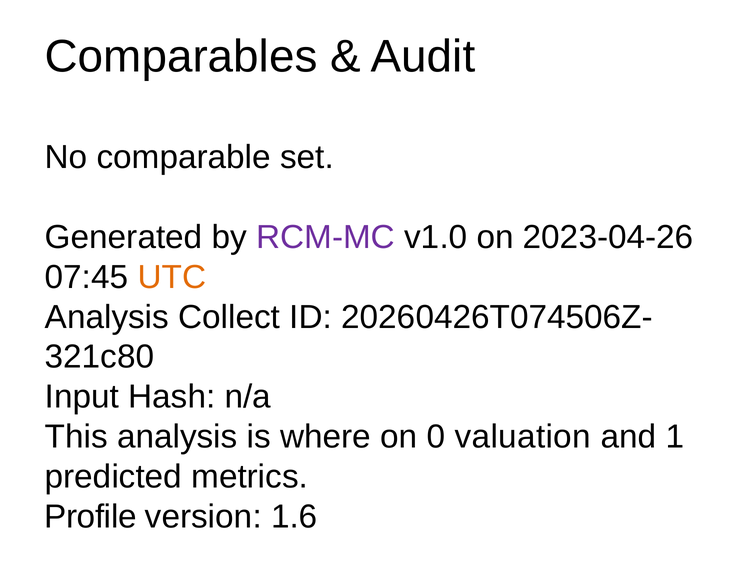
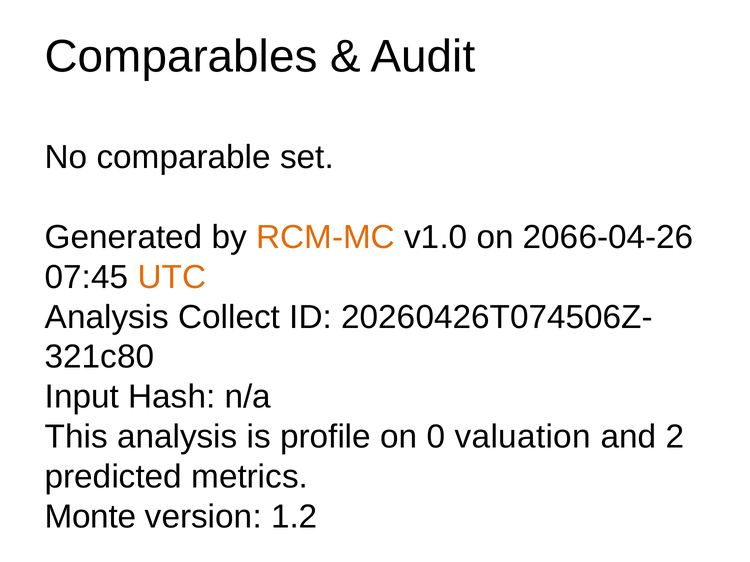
RCM-MC colour: purple -> orange
2023-04-26: 2023-04-26 -> 2066-04-26
where: where -> profile
1: 1 -> 2
Profile: Profile -> Monte
1.6: 1.6 -> 1.2
